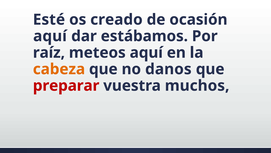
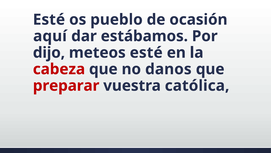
creado: creado -> pueblo
raíz: raíz -> dijo
meteos aquí: aquí -> esté
cabeza colour: orange -> red
muchos: muchos -> católica
